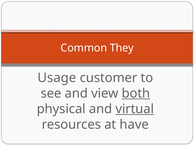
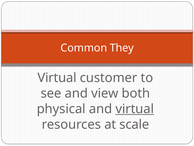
Usage at (57, 78): Usage -> Virtual
both underline: present -> none
have: have -> scale
